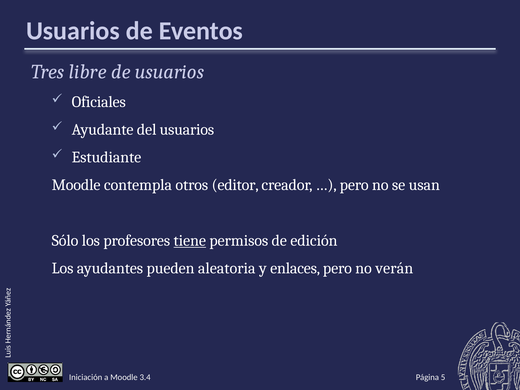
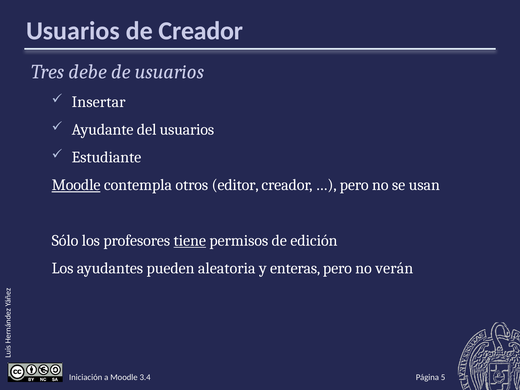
de Eventos: Eventos -> Creador
libre: libre -> debe
Oficiales: Oficiales -> Insertar
Moodle at (76, 185) underline: none -> present
enlaces: enlaces -> enteras
